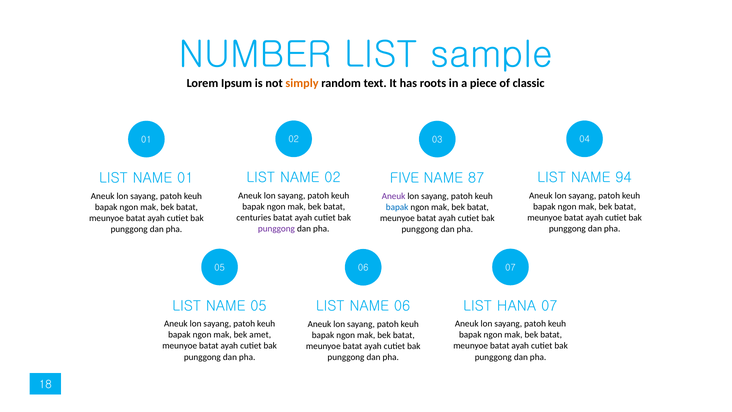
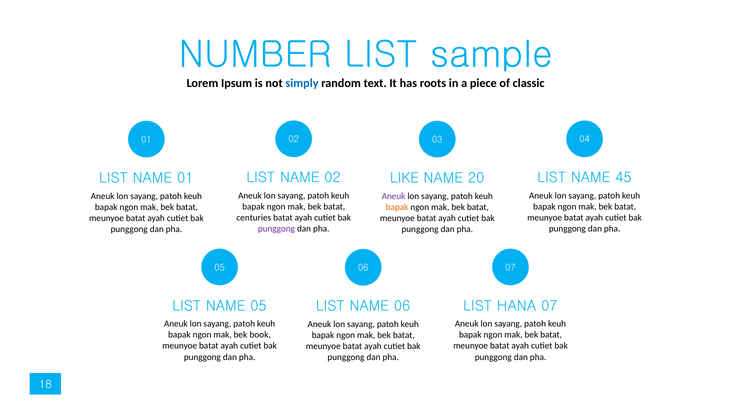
simply colour: orange -> blue
94: 94 -> 45
FIVE: FIVE -> LIKE
87: 87 -> 20
bapak at (397, 207) colour: blue -> orange
amet: amet -> book
